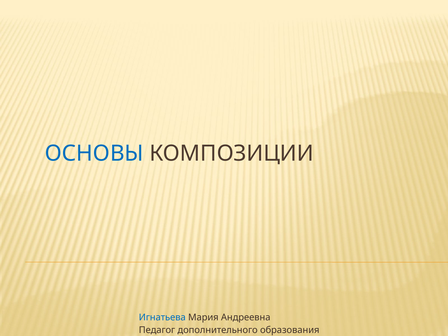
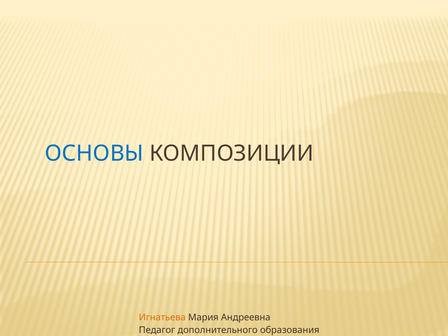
Игнатьева colour: blue -> orange
